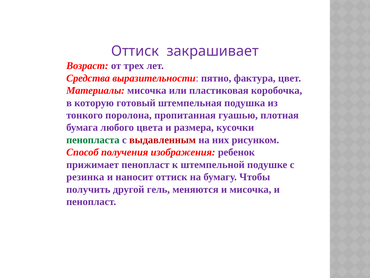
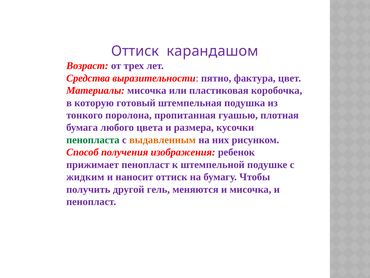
закрашивает: закрашивает -> карандашом
выдавленным colour: red -> orange
резинка: резинка -> жидким
